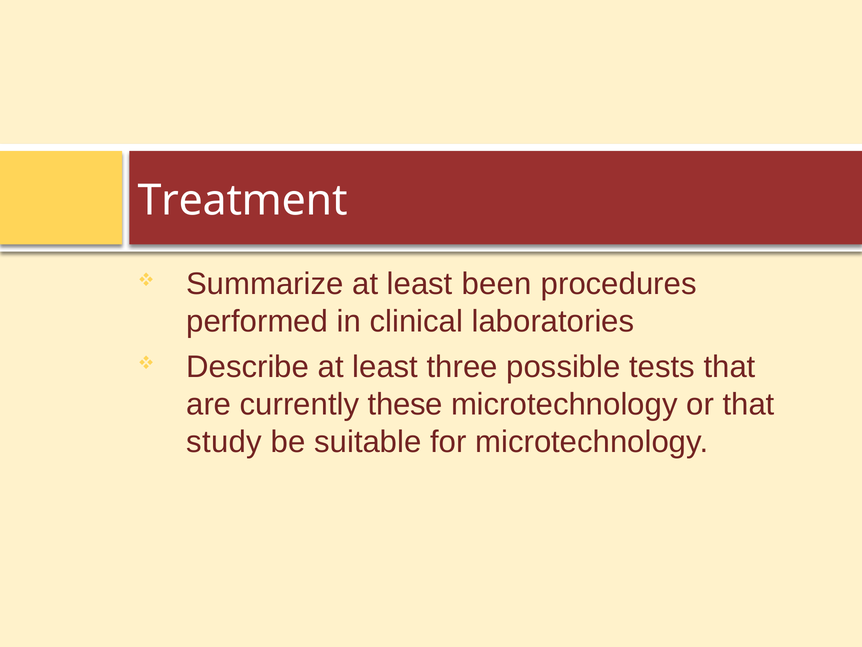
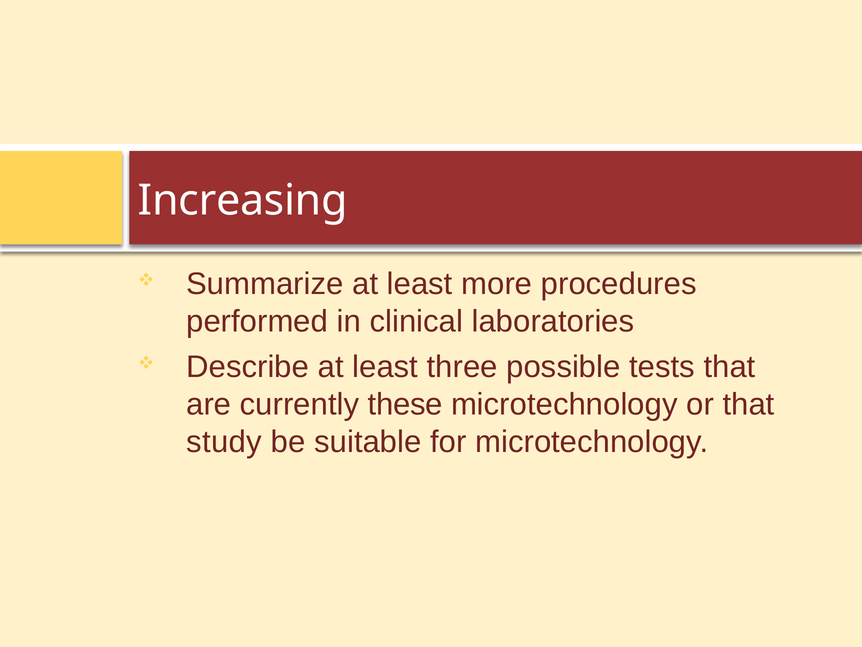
Treatment: Treatment -> Increasing
been: been -> more
